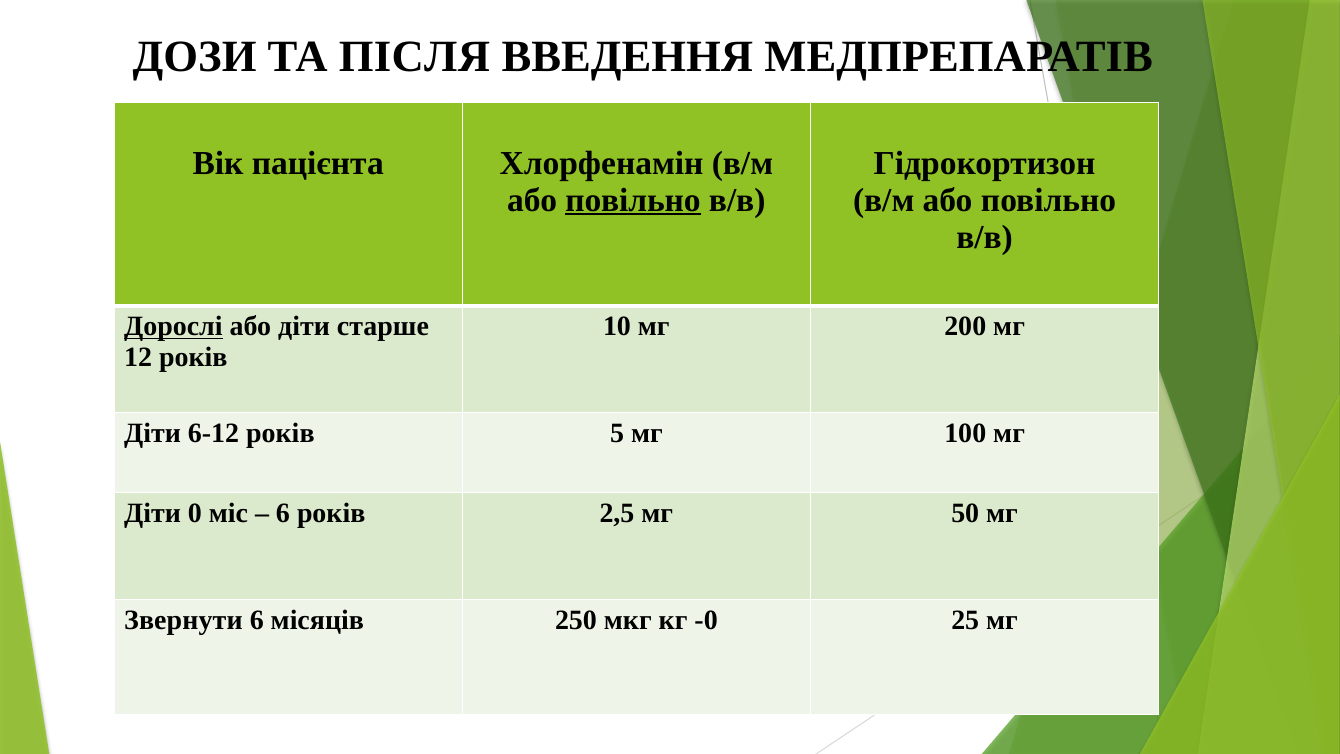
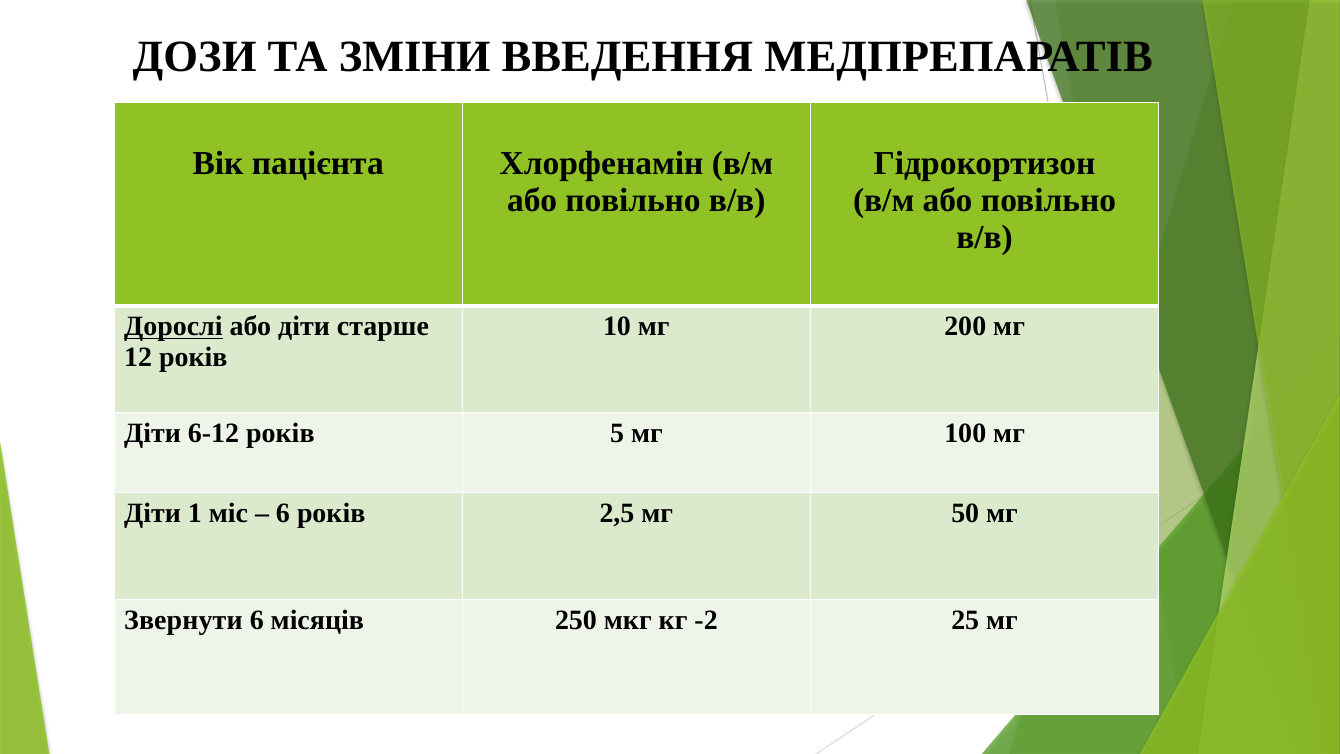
ПІСЛЯ: ПІСЛЯ -> ЗМІНИ
повільно at (633, 200) underline: present -> none
0: 0 -> 1
-0: -0 -> -2
